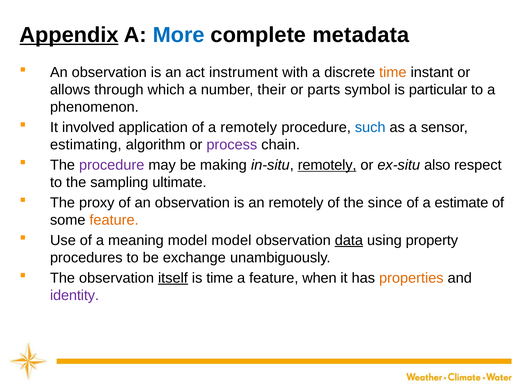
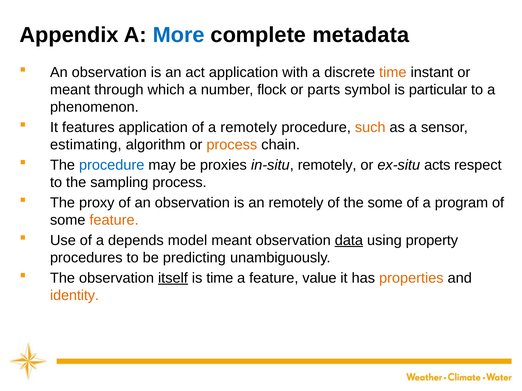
Appendix underline: present -> none
act instrument: instrument -> application
allows at (70, 90): allows -> meant
their: their -> flock
involved: involved -> features
such colour: blue -> orange
process at (232, 145) colour: purple -> orange
procedure at (112, 165) colour: purple -> blue
making: making -> proxies
remotely at (327, 165) underline: present -> none
also: also -> acts
sampling ultimate: ultimate -> process
the since: since -> some
estimate: estimate -> program
meaning: meaning -> depends
model model: model -> meant
exchange: exchange -> predicting
when: when -> value
identity colour: purple -> orange
